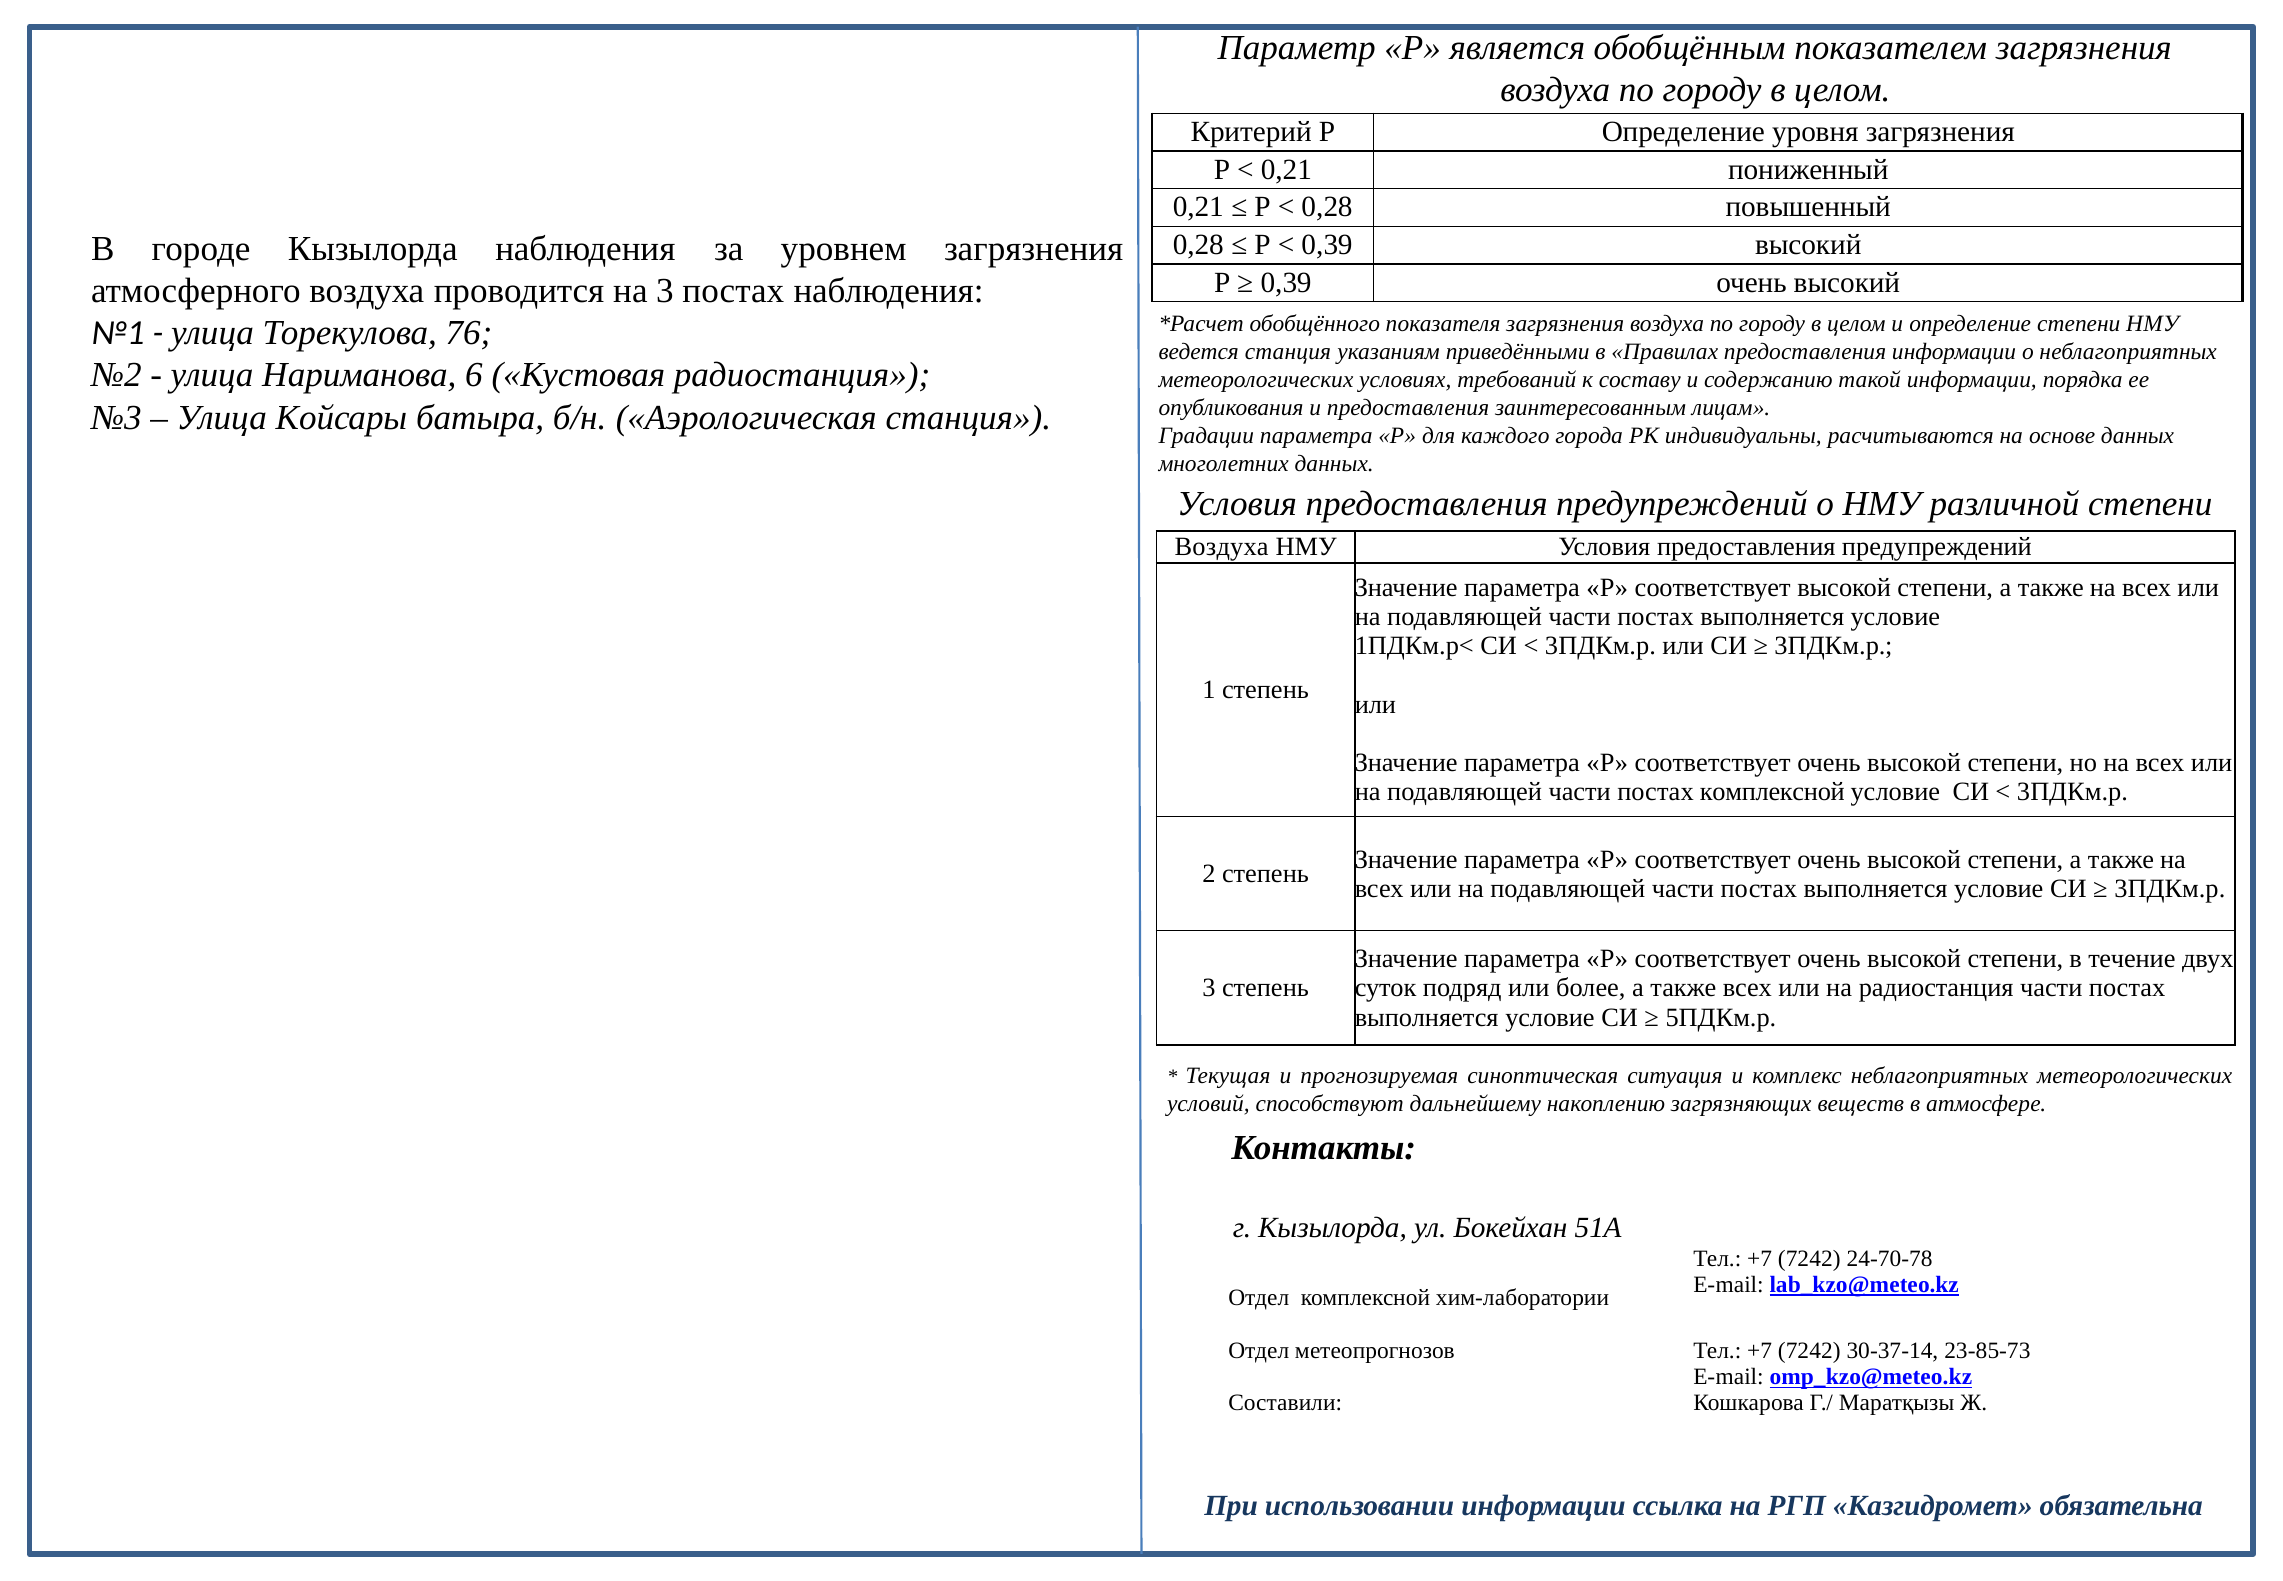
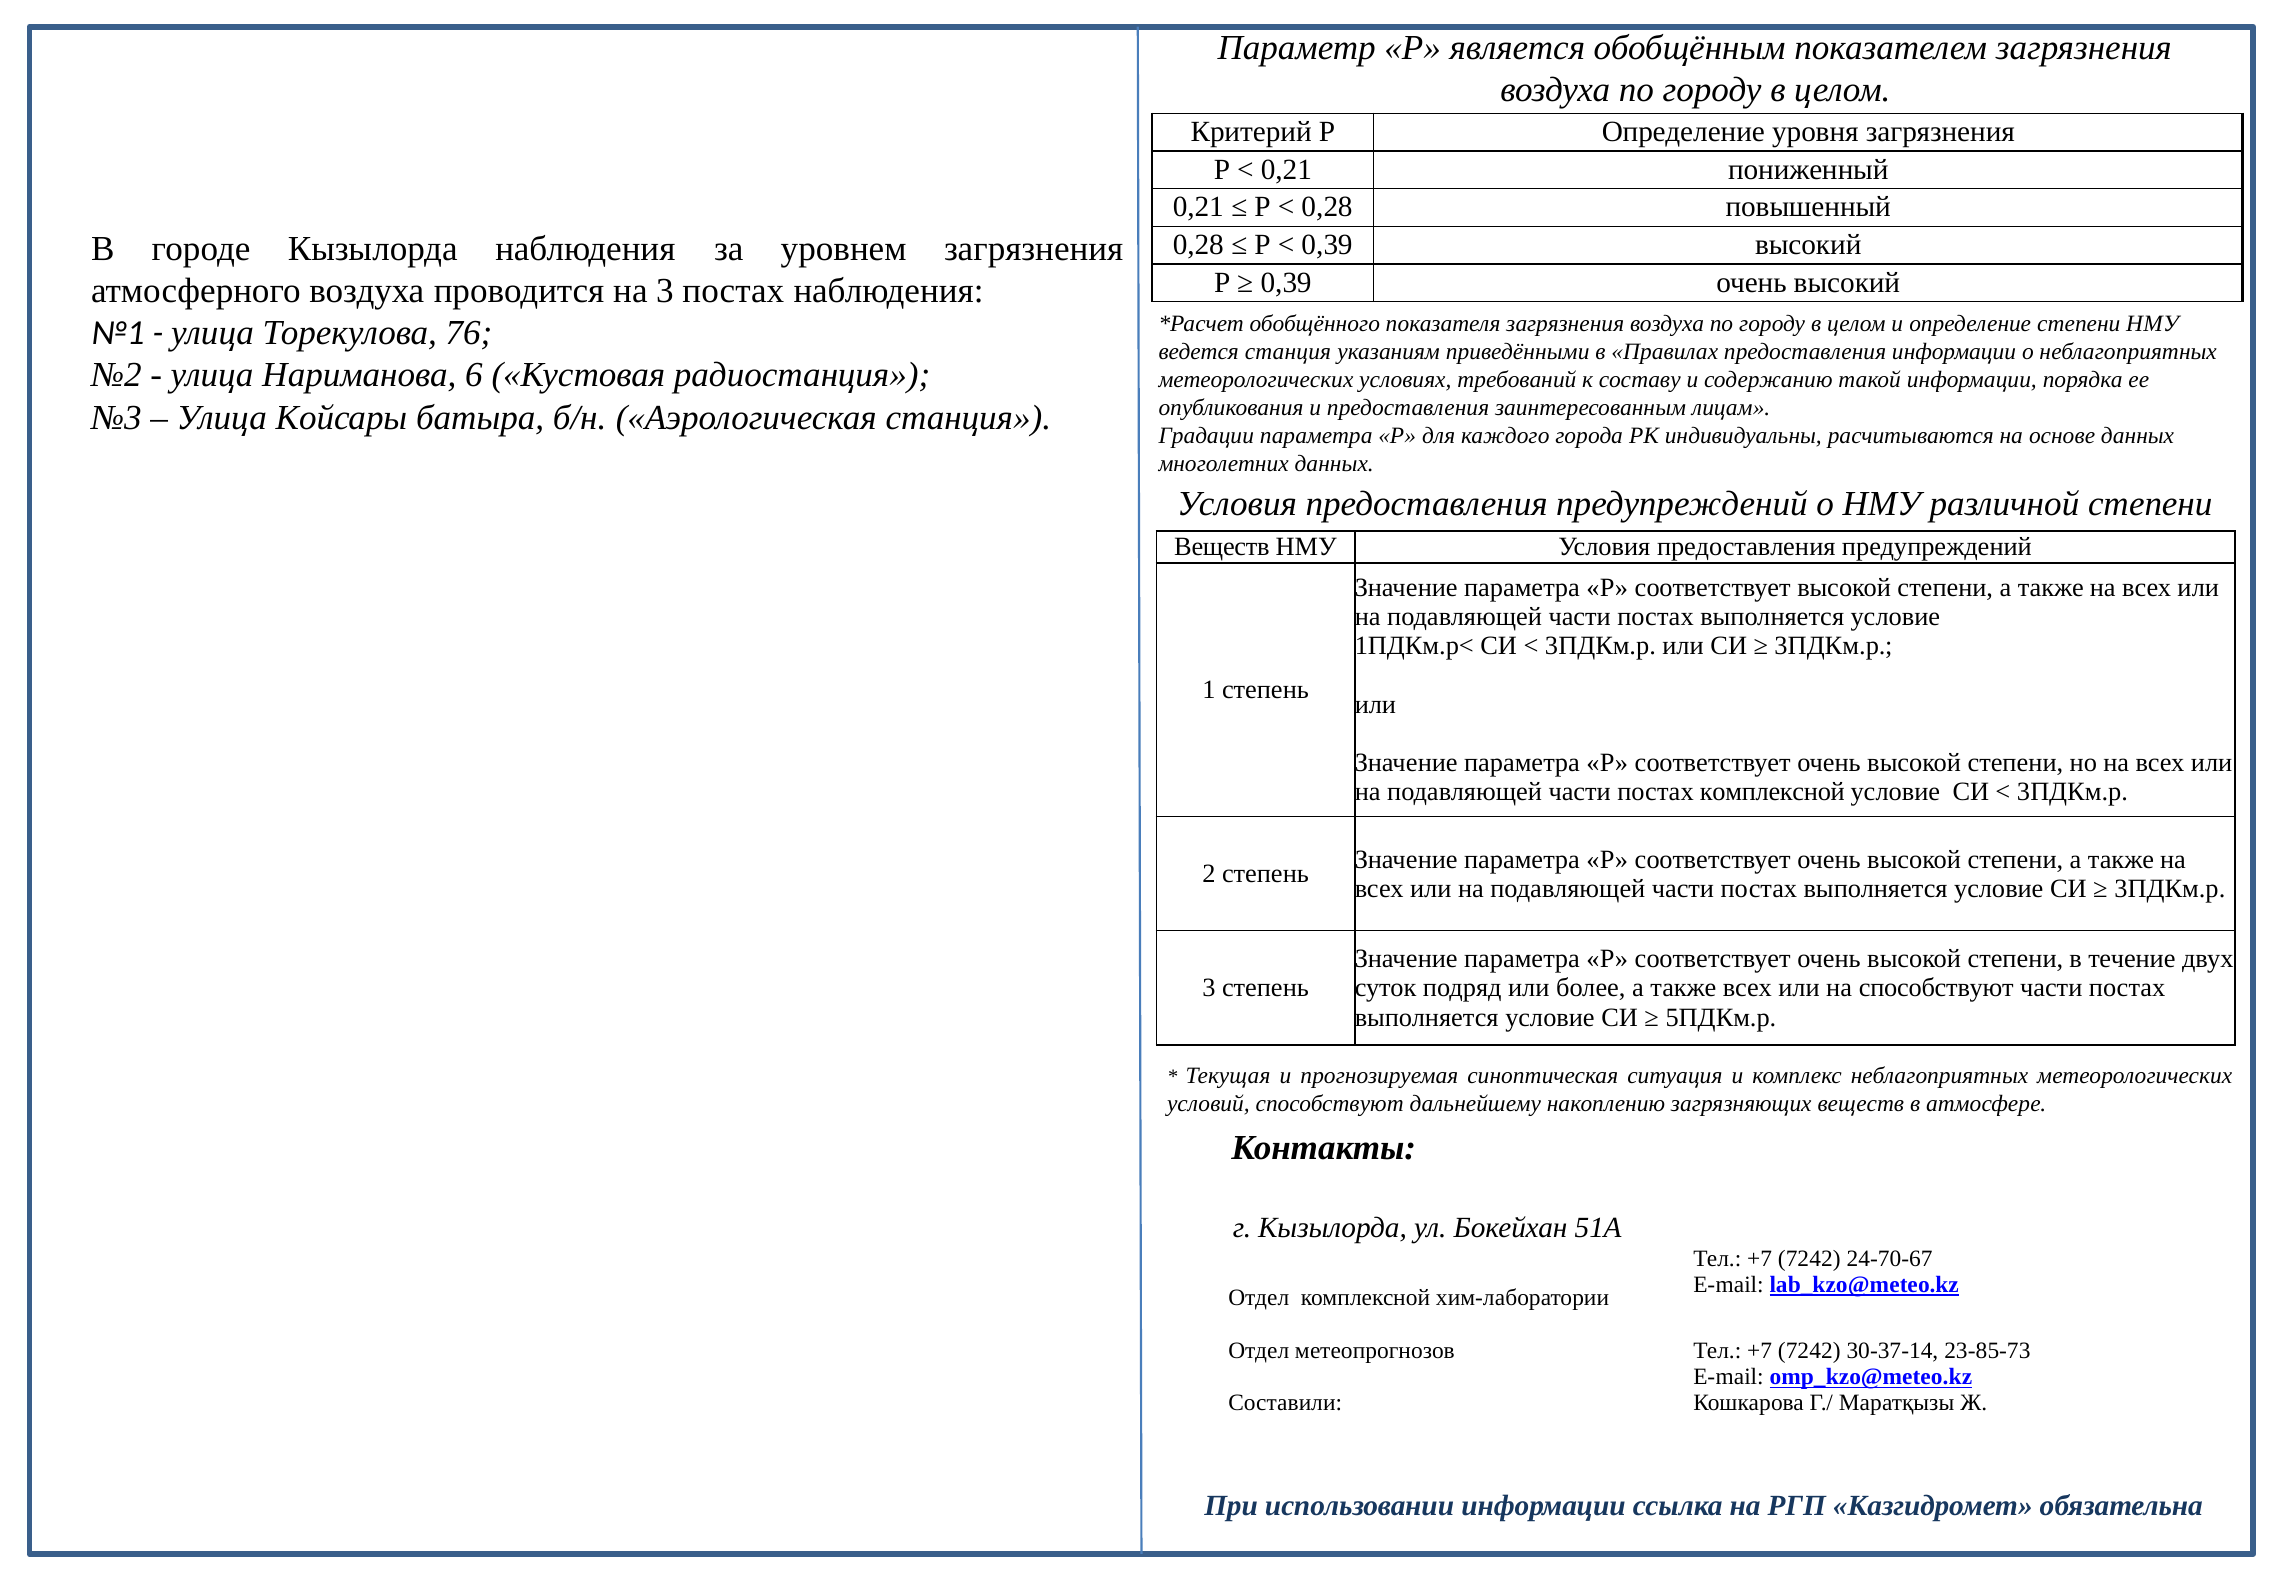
Воздуха at (1222, 547): Воздуха -> Веществ
на радиостанция: радиостанция -> способствуют
24-70-78: 24-70-78 -> 24-70-67
